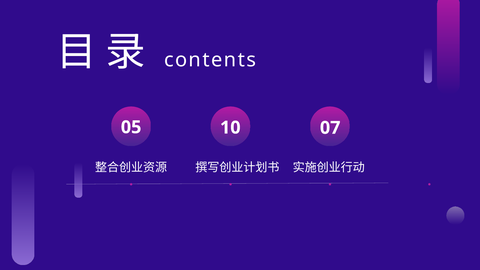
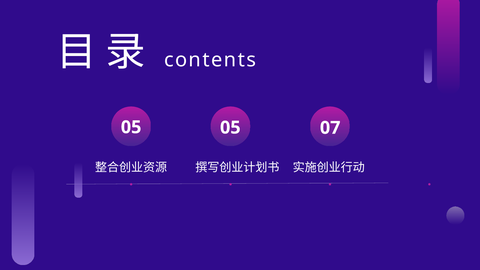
05 10: 10 -> 05
